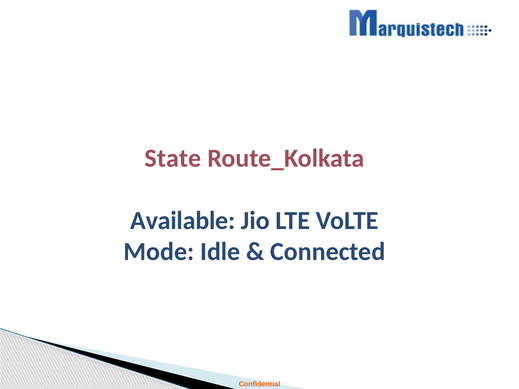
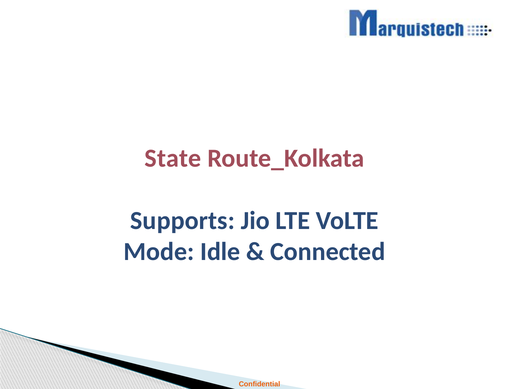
Available: Available -> Supports
